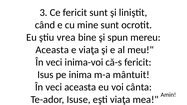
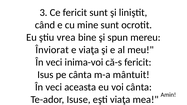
Aceasta at (52, 50): Aceasta -> Înviorat
pe inima: inima -> cânta
